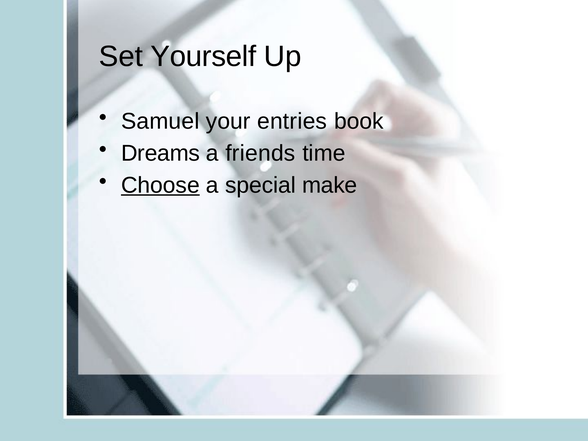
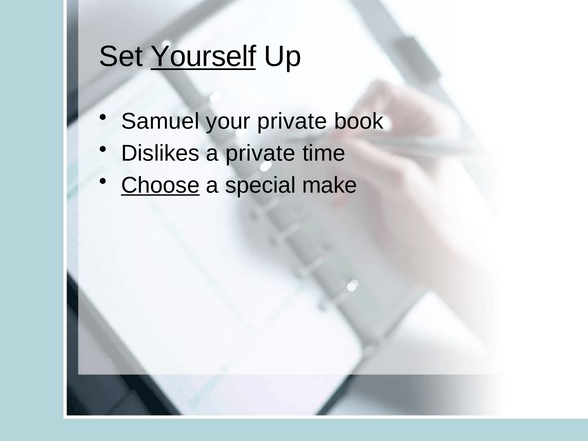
Yourself underline: none -> present
your entries: entries -> private
Dreams: Dreams -> Dislikes
a friends: friends -> private
